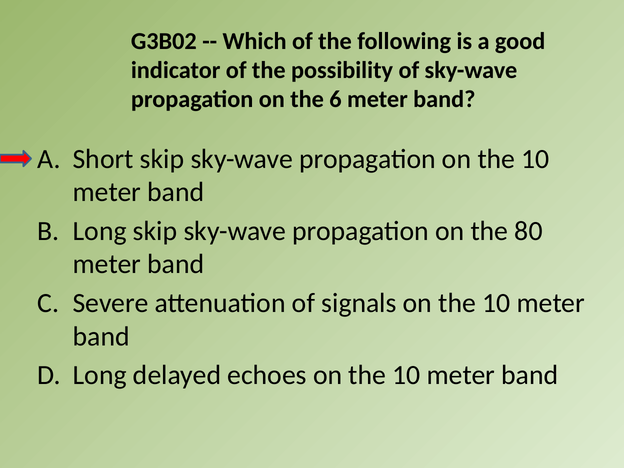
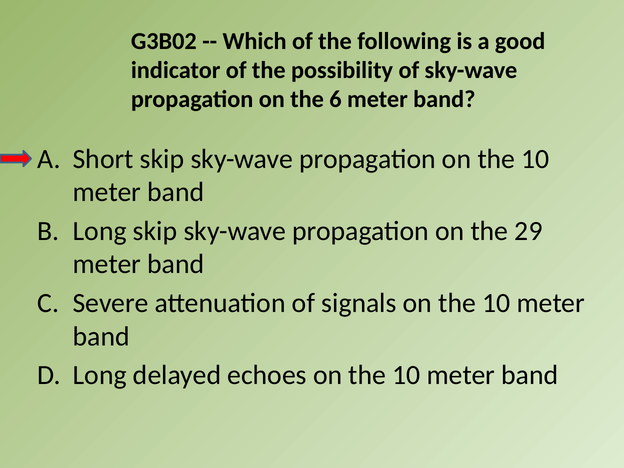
80: 80 -> 29
